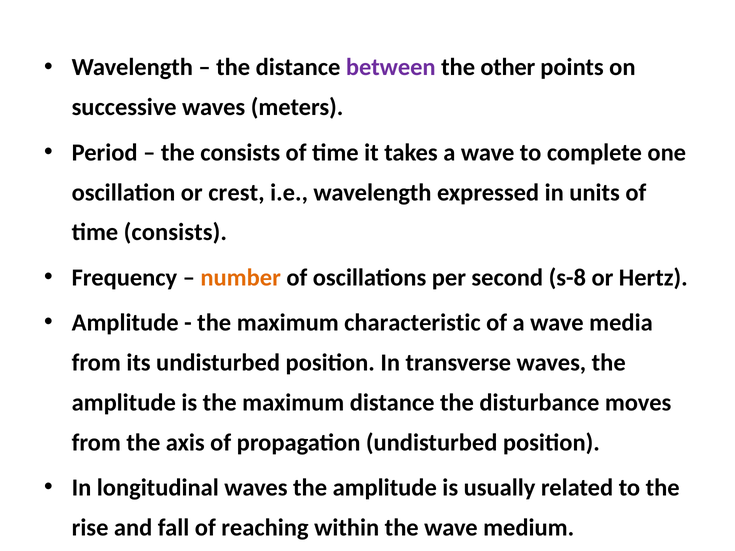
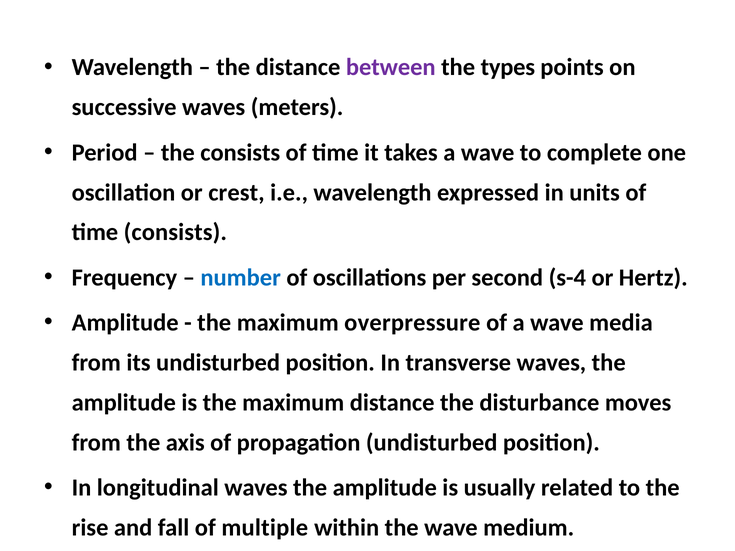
other: other -> types
number colour: orange -> blue
s-8: s-8 -> s-4
characteristic: characteristic -> overpressure
reaching: reaching -> multiple
